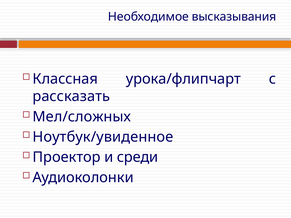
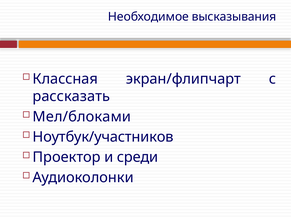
урока/флипчарт: урока/флипчарт -> экран/флипчарт
Мел/сложных: Мел/сложных -> Мел/блоками
Ноутбук/увиденное: Ноутбук/увиденное -> Ноутбук/участников
